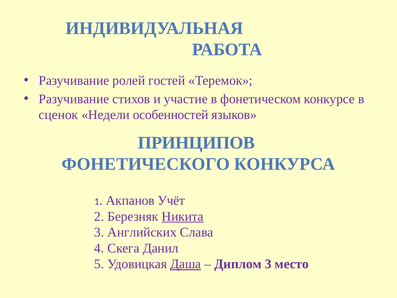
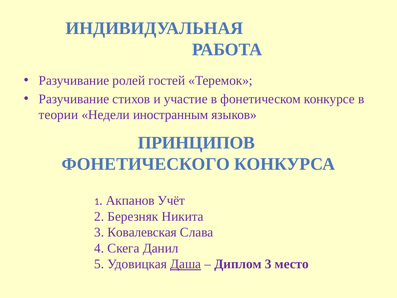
сценок: сценок -> теории
особенностей: особенностей -> иностранным
Никита underline: present -> none
Английских: Английских -> Ковалевская
